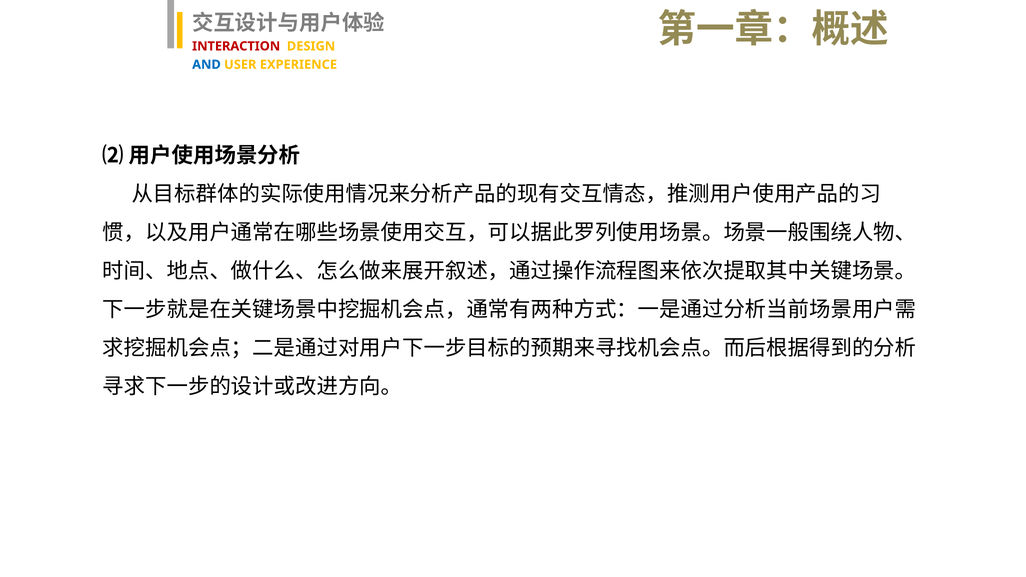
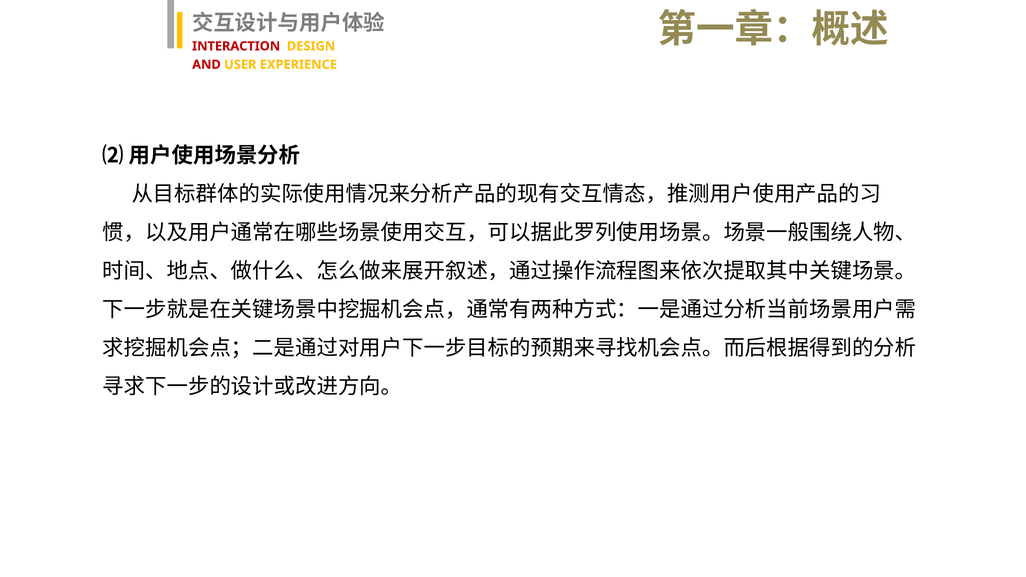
AND colour: blue -> red
